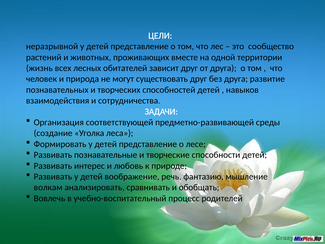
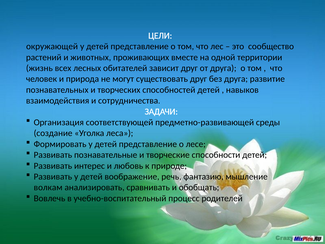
неразрывной: неразрывной -> окружающей
